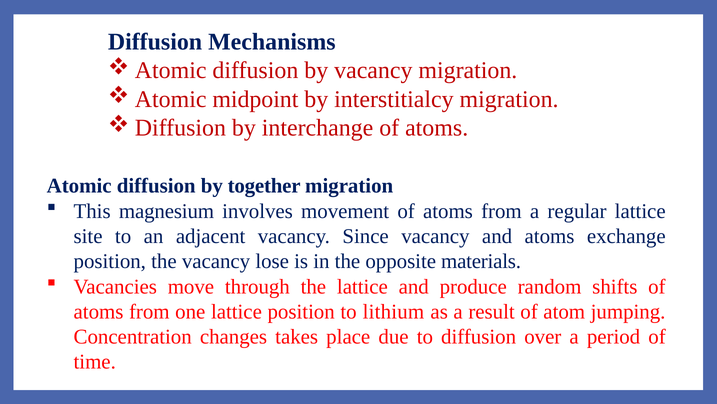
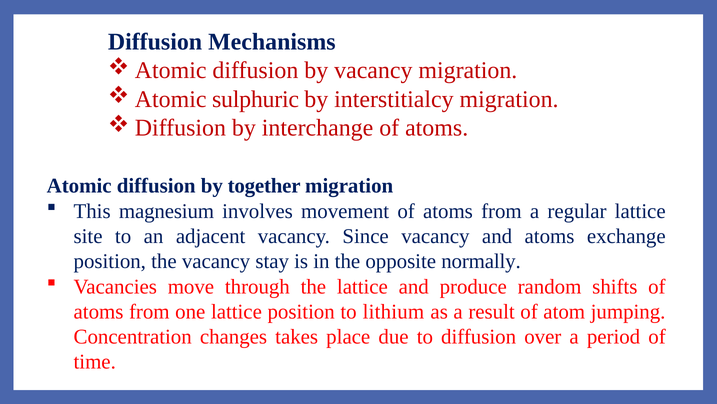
midpoint: midpoint -> sulphuric
lose: lose -> stay
materials: materials -> normally
